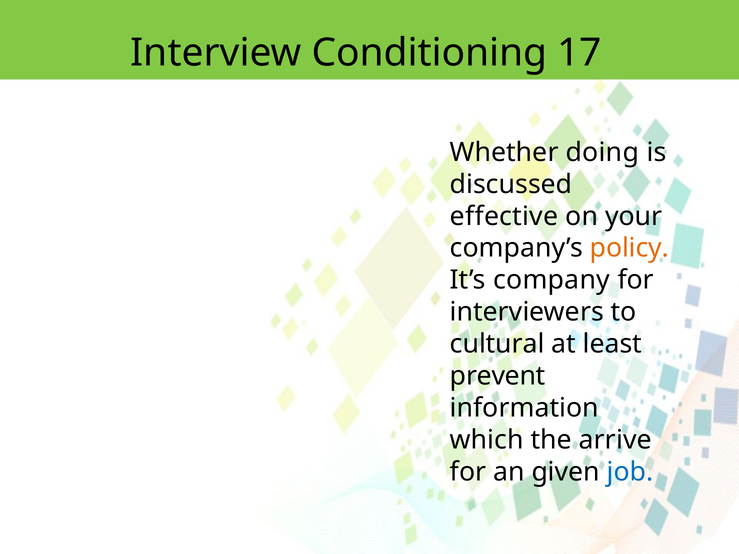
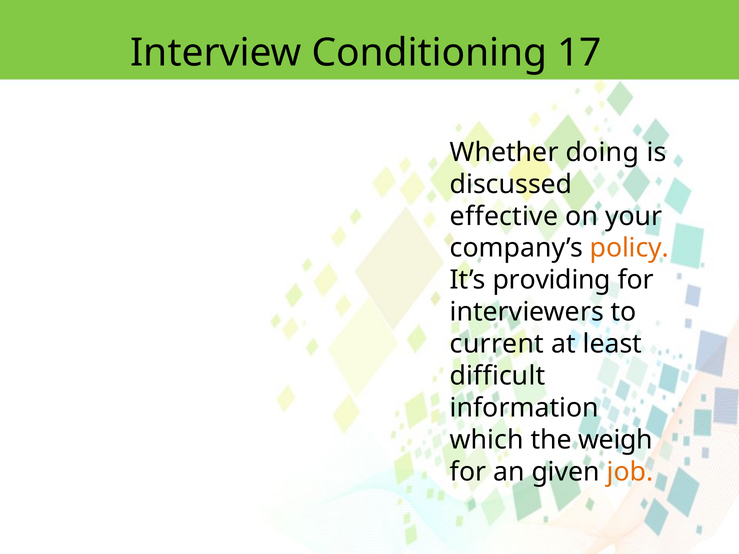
company: company -> providing
cultural: cultural -> current
prevent: prevent -> difficult
arrive: arrive -> weigh
job colour: blue -> orange
